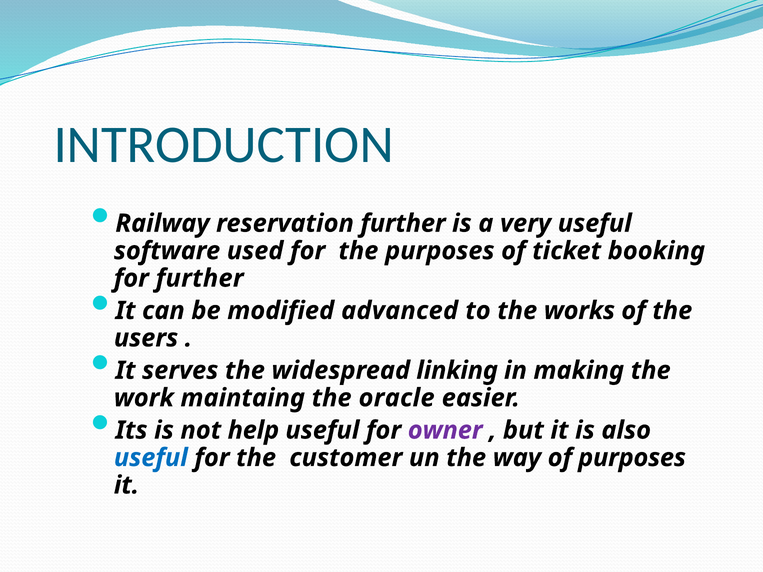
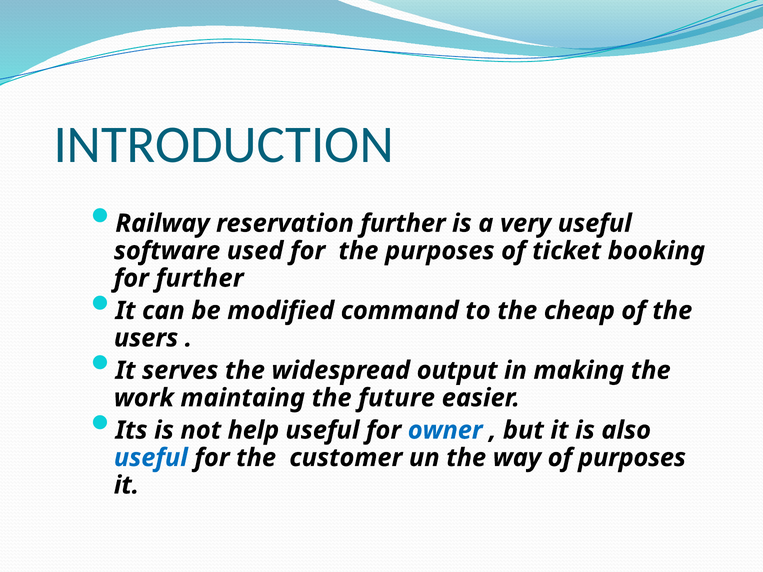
advanced: advanced -> command
works: works -> cheap
linking: linking -> output
oracle: oracle -> future
owner colour: purple -> blue
